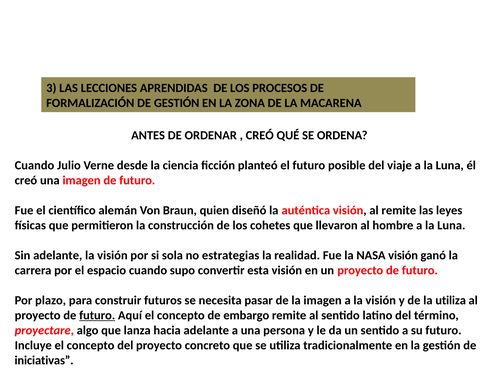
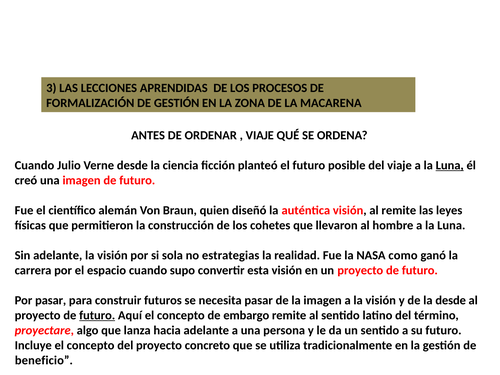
CREÓ at (260, 135): CREÓ -> VIAJE
Luna at (450, 165) underline: none -> present
NASA visión: visión -> como
Por plazo: plazo -> pasar
la utiliza: utiliza -> desde
iniciativas: iniciativas -> beneficio
